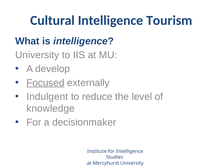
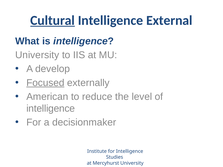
Cultural underline: none -> present
Tourism: Tourism -> External
Indulgent: Indulgent -> American
knowledge at (51, 109): knowledge -> intelligence
